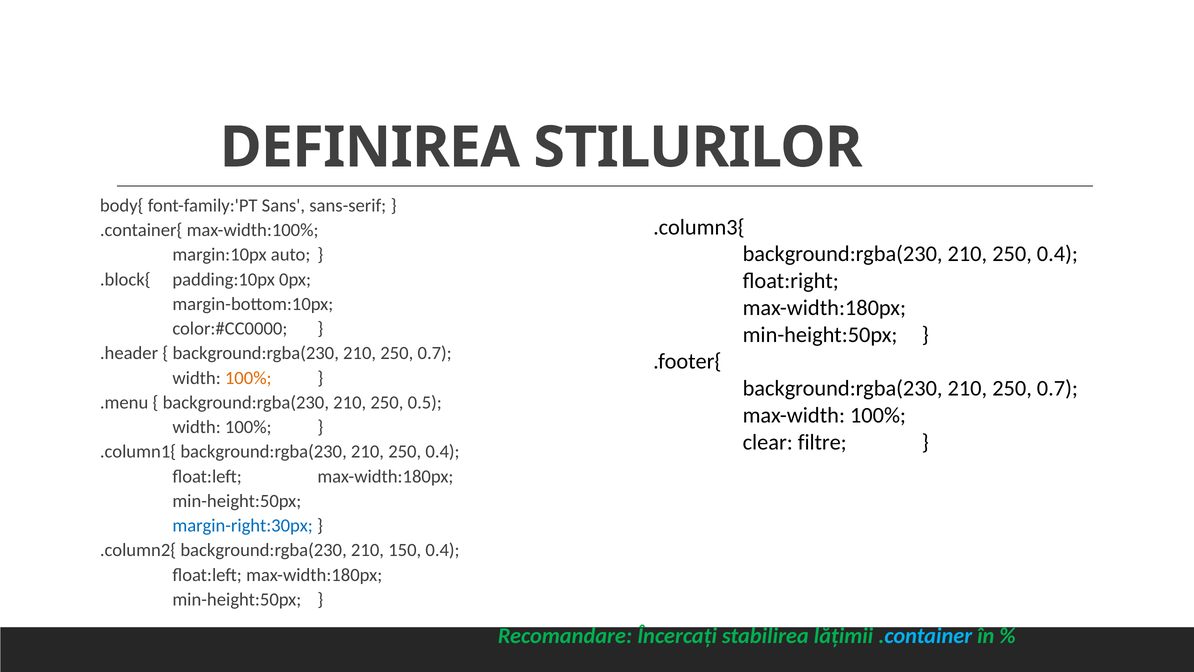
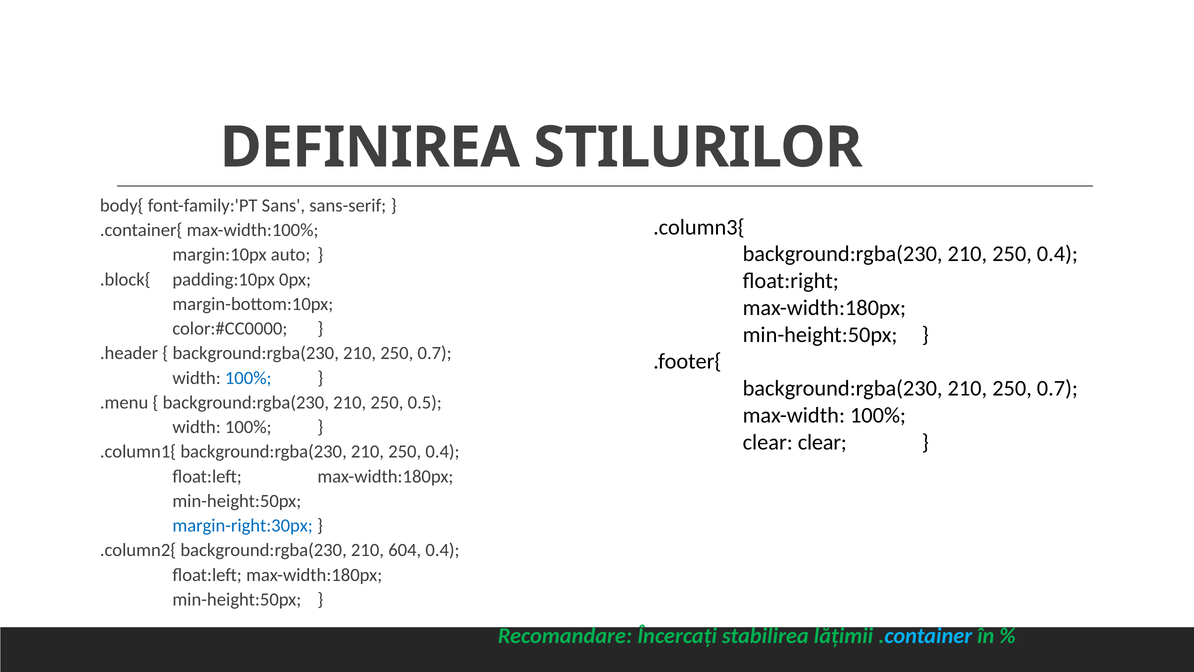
100% at (248, 378) colour: orange -> blue
clear filtre: filtre -> clear
150: 150 -> 604
